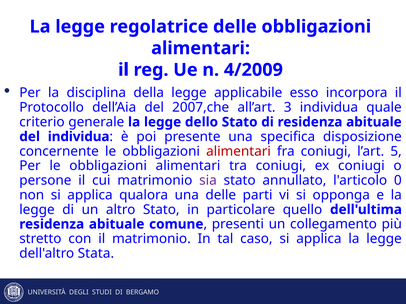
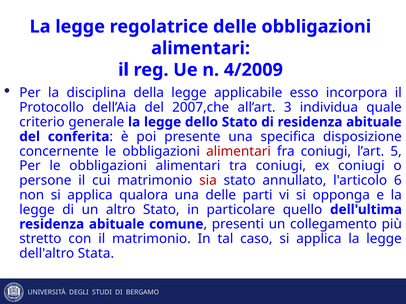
del individua: individua -> conferita
sia colour: purple -> red
0: 0 -> 6
